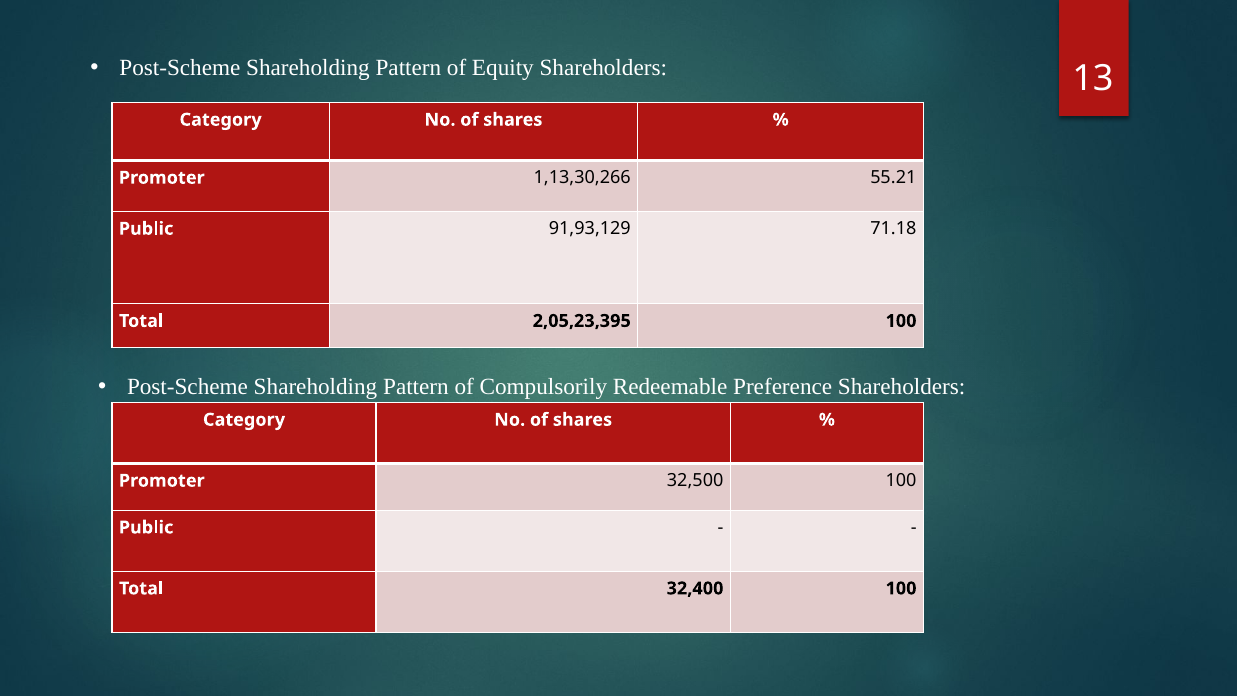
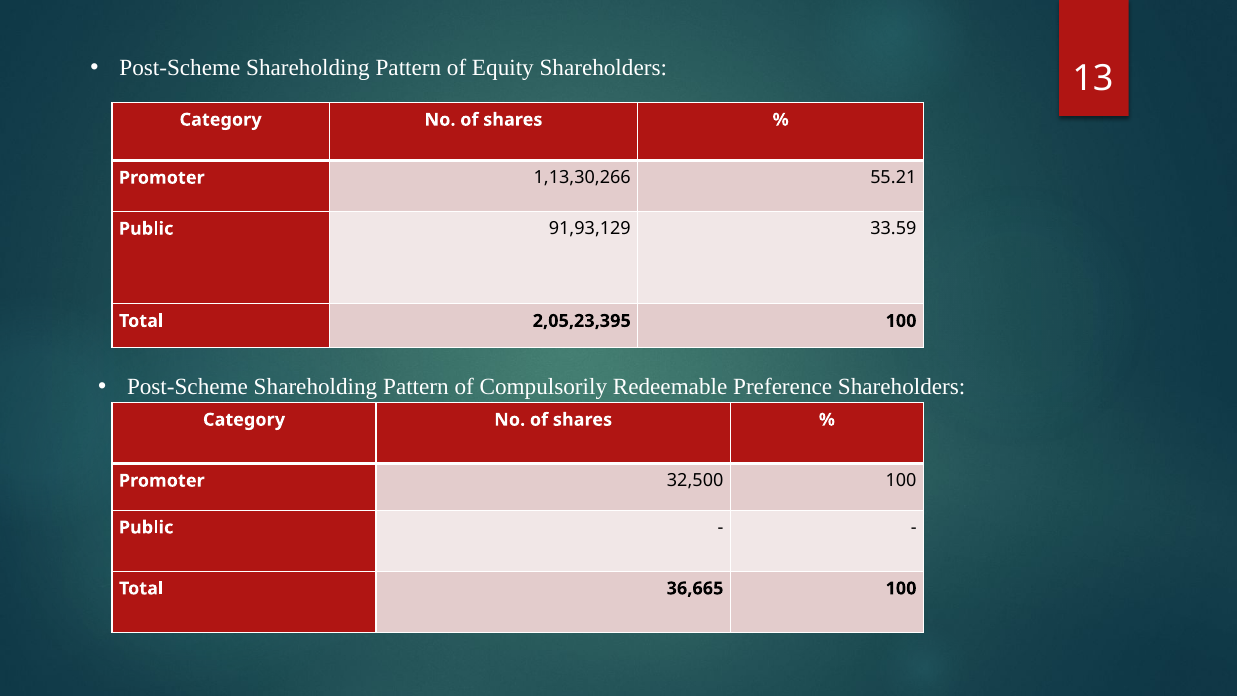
71.18: 71.18 -> 33.59
32,400: 32,400 -> 36,665
